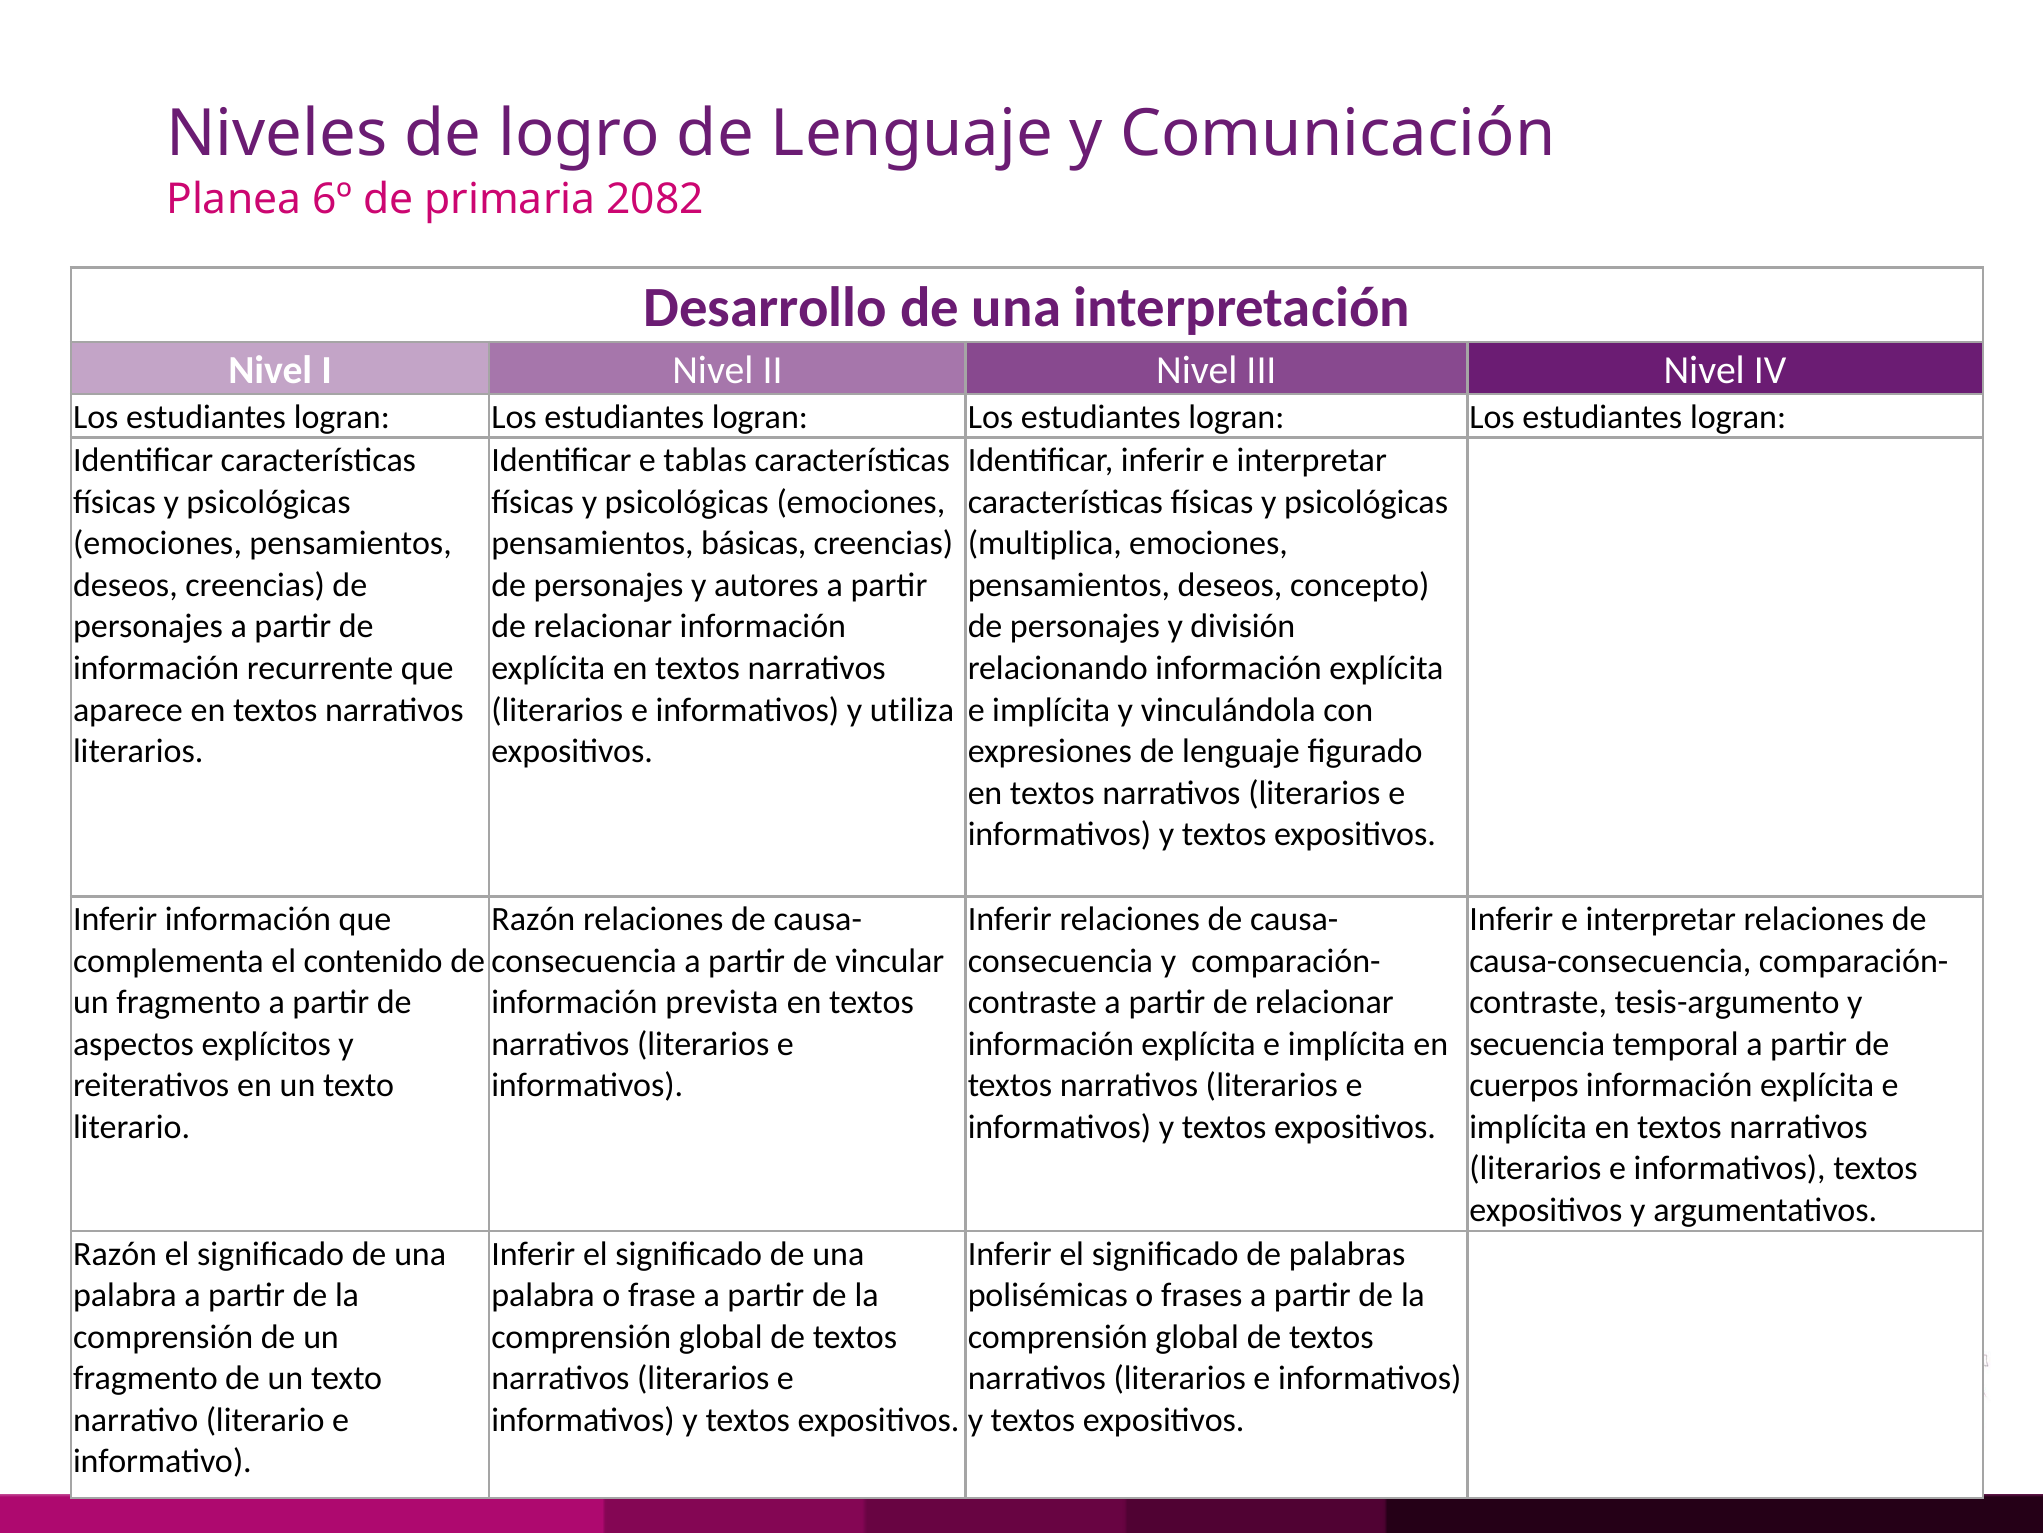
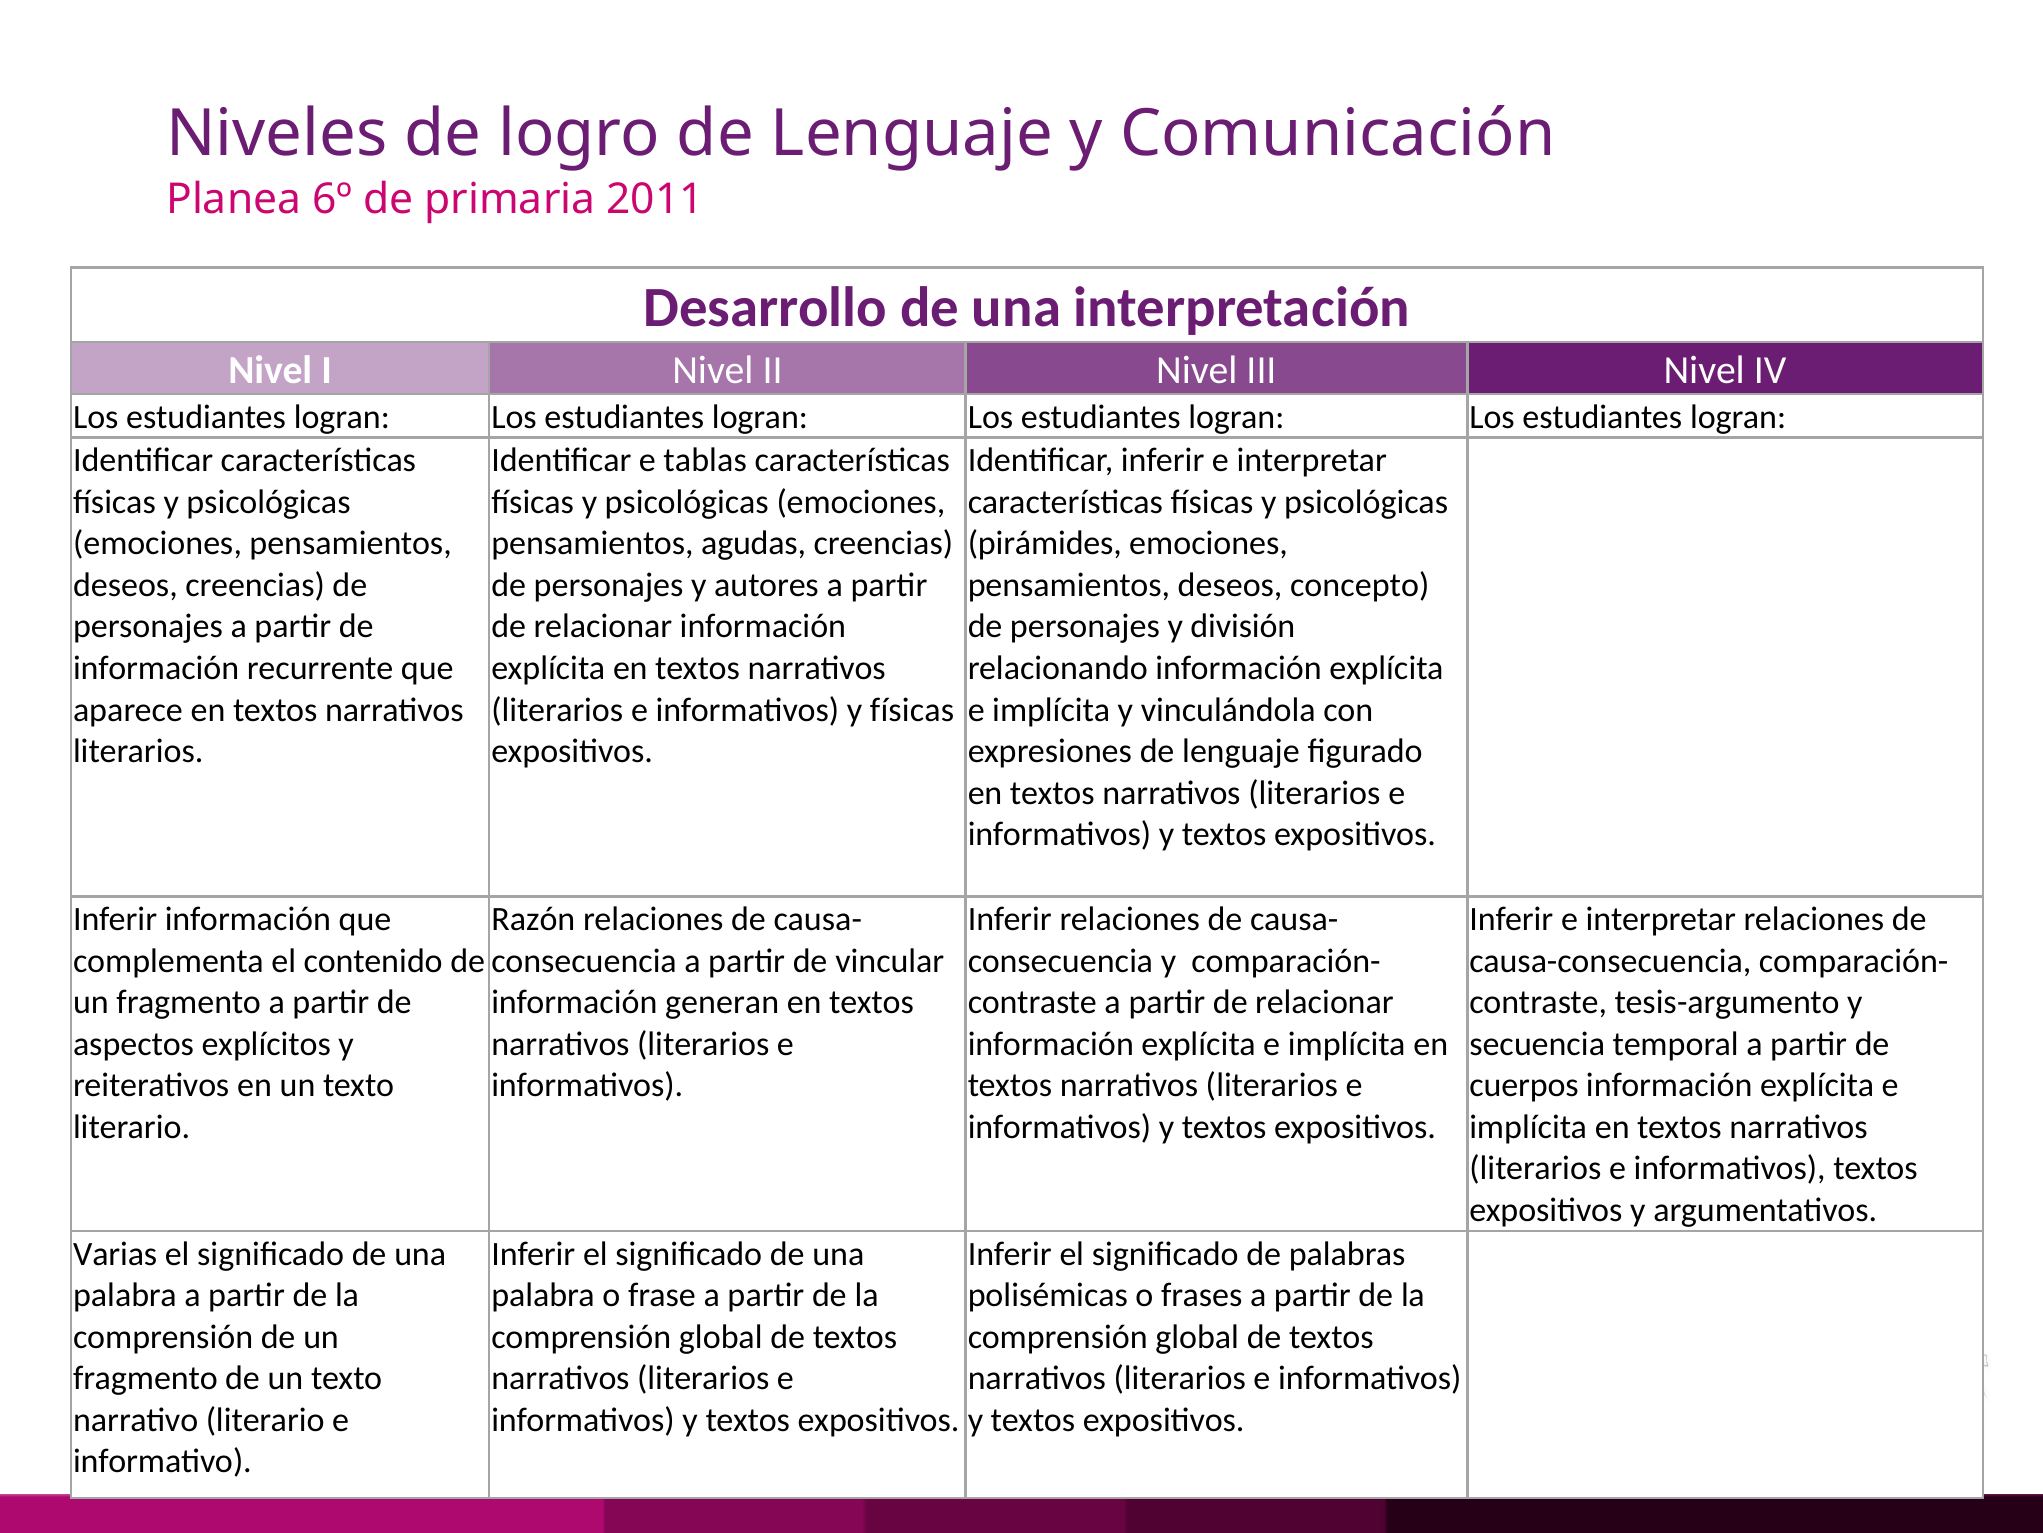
2082: 2082 -> 2011
básicas: básicas -> agudas
multiplica: multiplica -> pirámides
y utiliza: utiliza -> físicas
prevista: prevista -> generan
Razón at (115, 1253): Razón -> Varias
